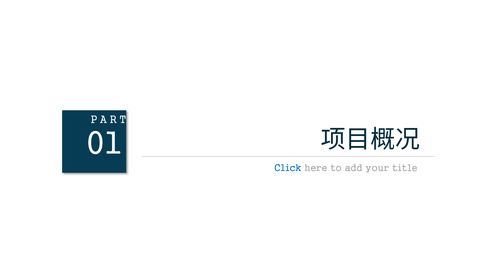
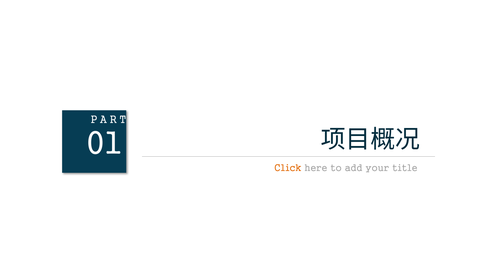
Click colour: blue -> orange
